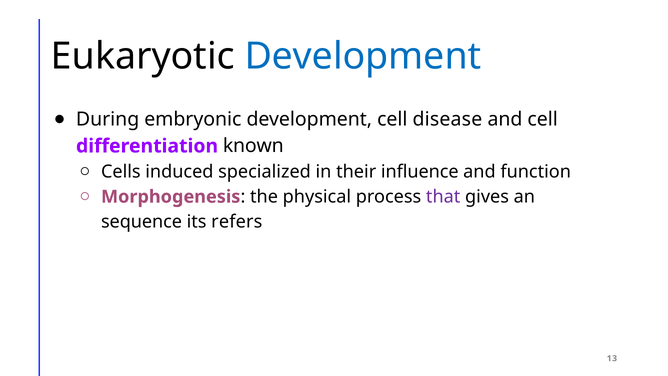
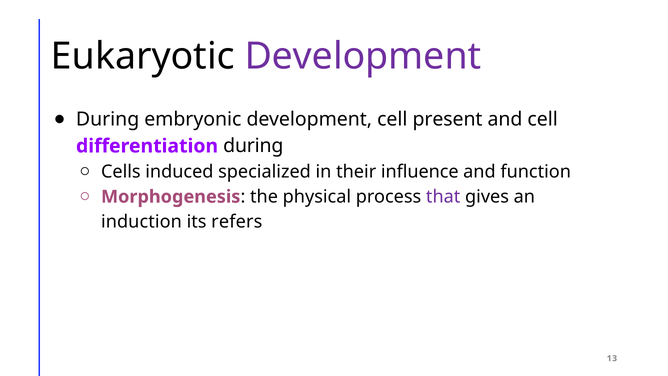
Development at (363, 56) colour: blue -> purple
disease: disease -> present
differentiation known: known -> during
sequence: sequence -> induction
